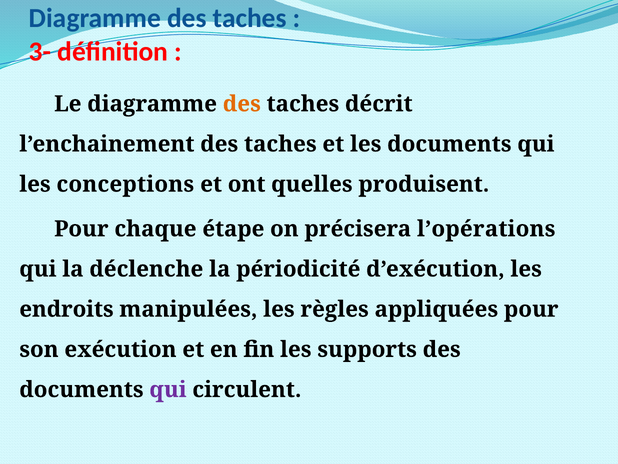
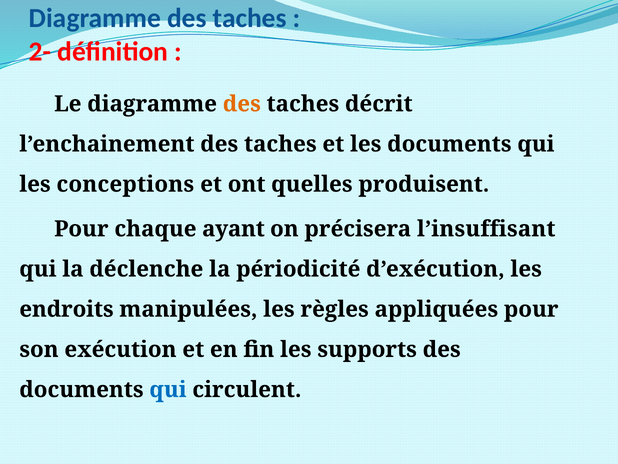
3-: 3- -> 2-
étape: étape -> ayant
l’opérations: l’opérations -> l’insuffisant
qui at (168, 389) colour: purple -> blue
